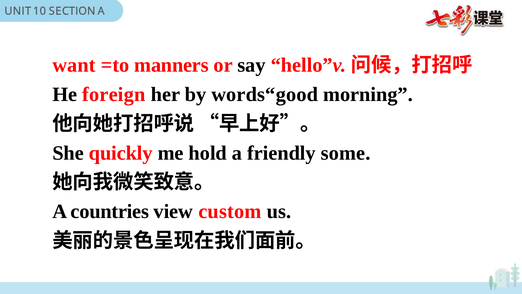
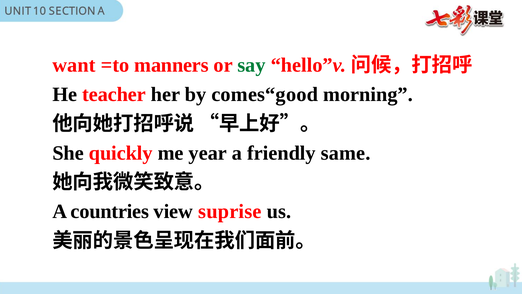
say colour: black -> green
foreign: foreign -> teacher
words“good: words“good -> comes“good
hold: hold -> year
some: some -> same
custom: custom -> suprise
